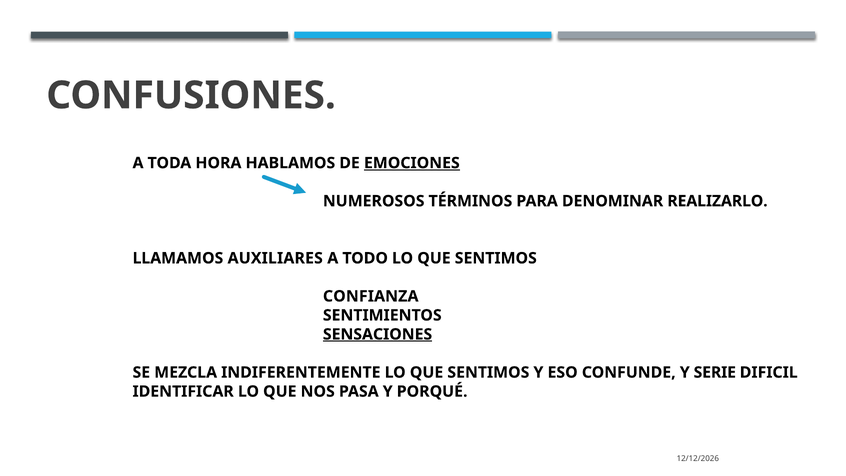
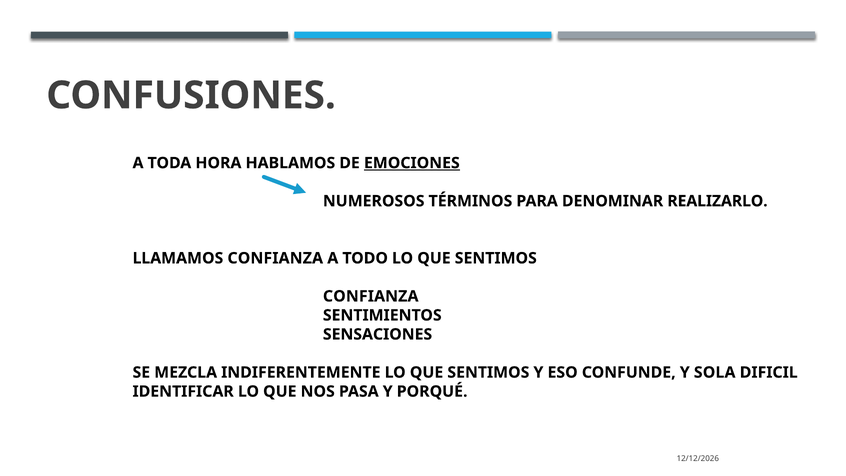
LLAMAMOS AUXILIARES: AUXILIARES -> CONFIANZA
SENSACIONES underline: present -> none
SERIE: SERIE -> SOLA
